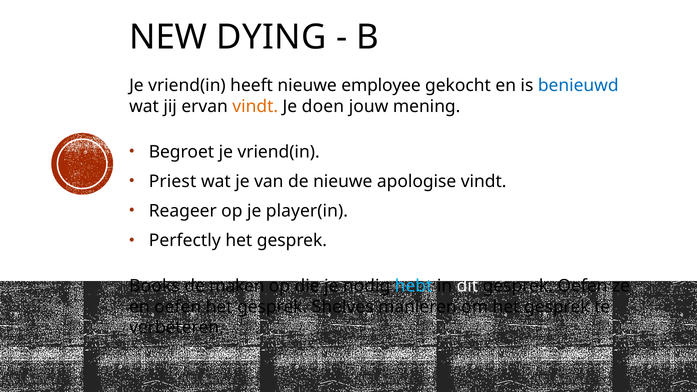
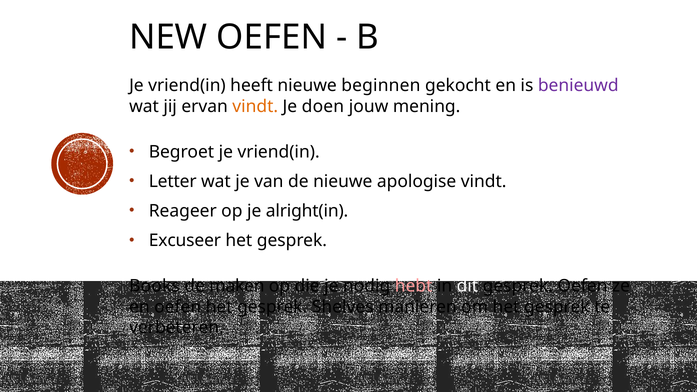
NEW DYING: DYING -> OEFEN
employee: employee -> beginnen
benieuwd colour: blue -> purple
Priest: Priest -> Letter
player(in: player(in -> alright(in
Perfectly: Perfectly -> Excuseer
hebt colour: light blue -> pink
